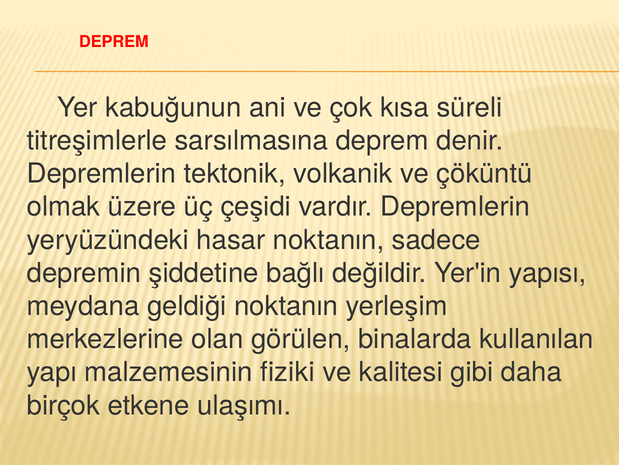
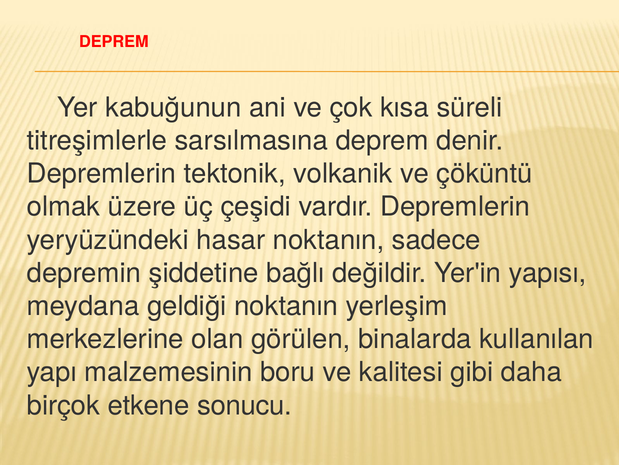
fiziki: fiziki -> boru
ulaşımı: ulaşımı -> sonucu
